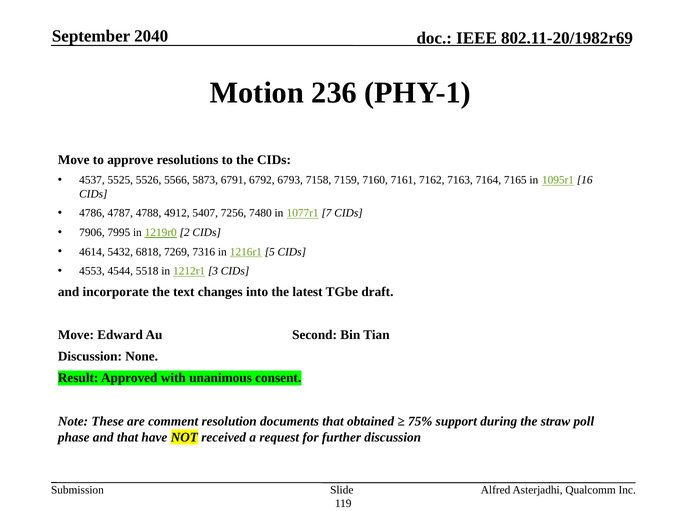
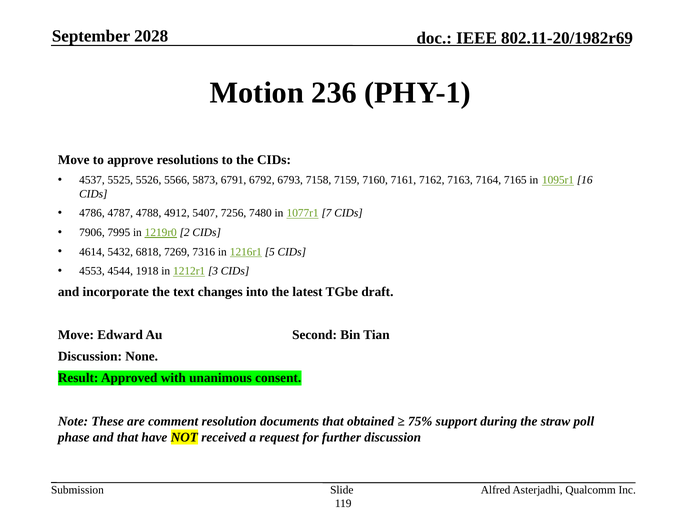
2040: 2040 -> 2028
5518: 5518 -> 1918
